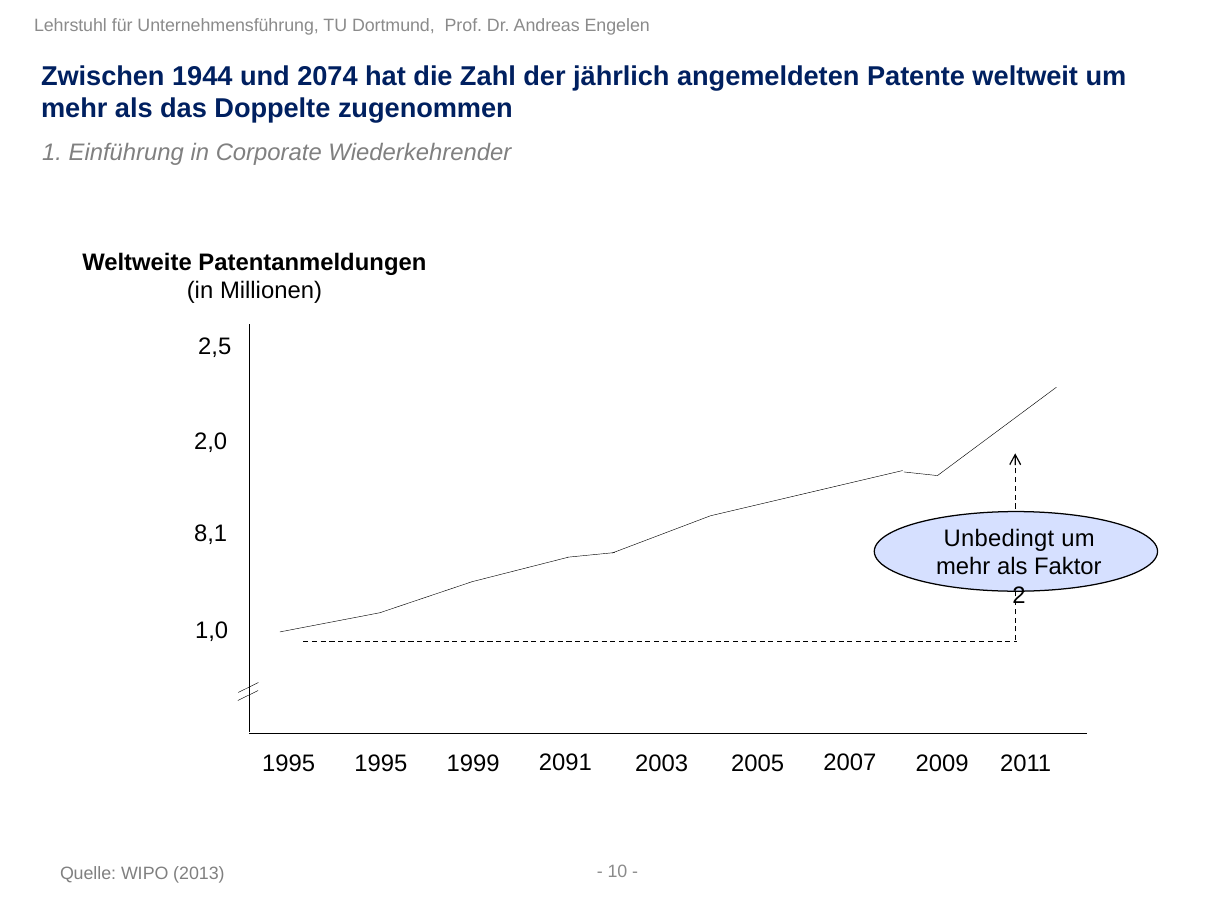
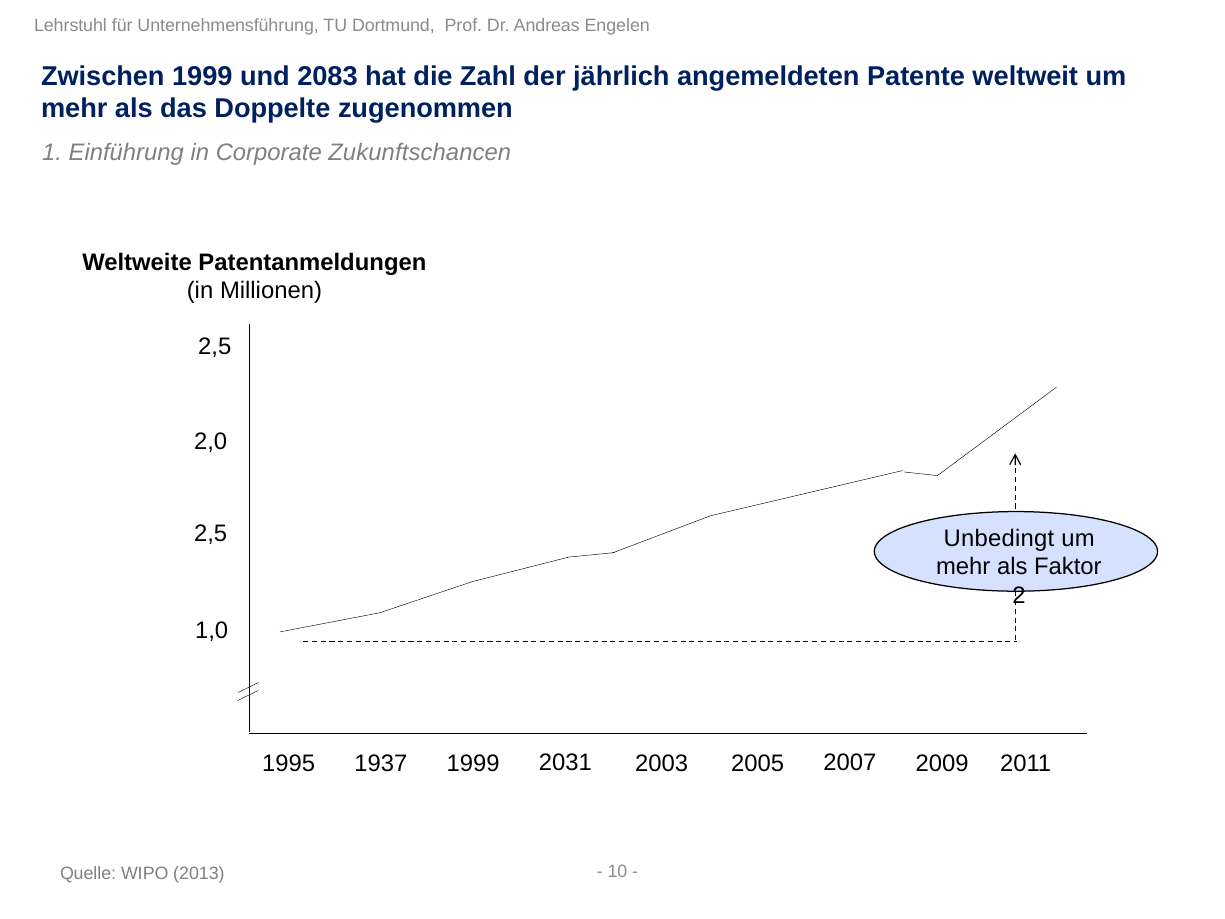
Zwischen 1944: 1944 -> 1999
2074: 2074 -> 2083
Wiederkehrender: Wiederkehrender -> Zukunftschancen
8,1 at (211, 534): 8,1 -> 2,5
1995 1995: 1995 -> 1937
2091: 2091 -> 2031
